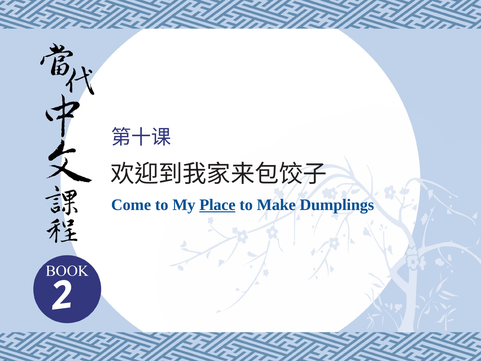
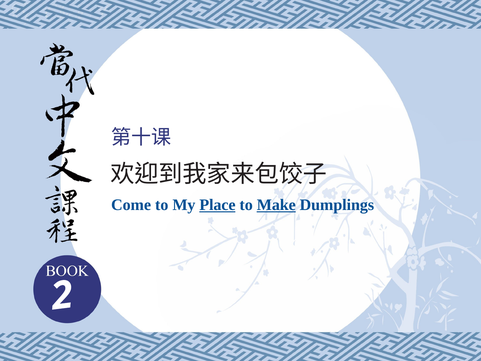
Make underline: none -> present
